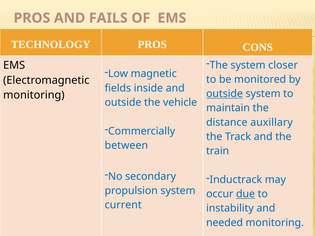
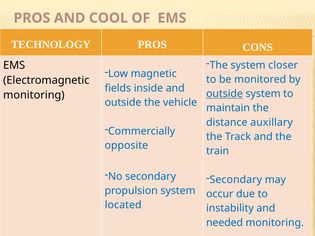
FAILS: FAILS -> COOL
between: between -> opposite
Inductrack at (236, 180): Inductrack -> Secondary
due underline: present -> none
current: current -> located
